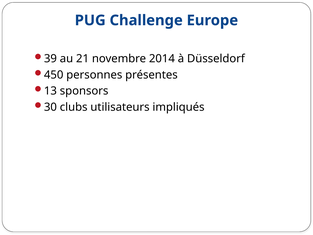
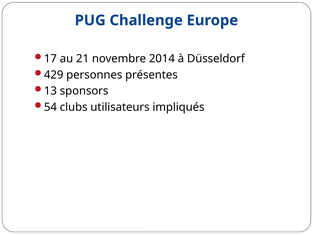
39: 39 -> 17
450: 450 -> 429
30: 30 -> 54
